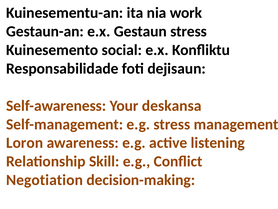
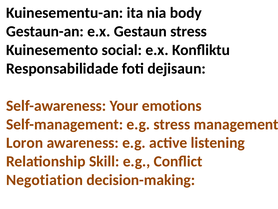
work: work -> body
deskansa: deskansa -> emotions
